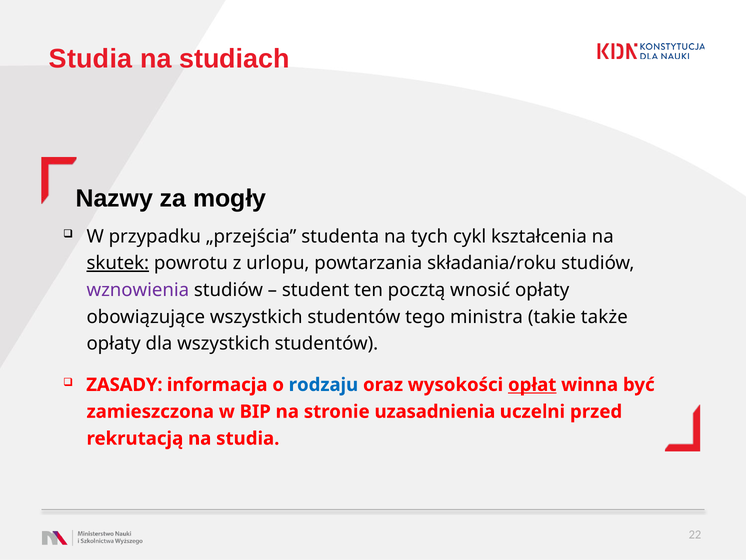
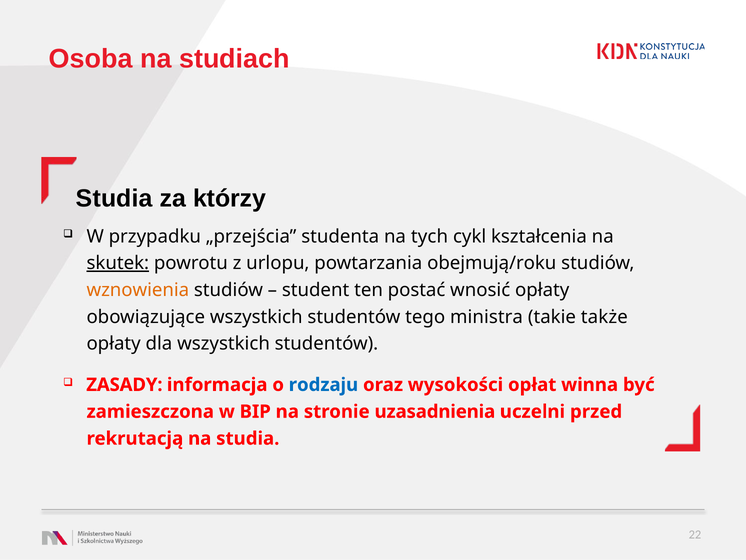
Studia at (91, 59): Studia -> Osoba
Nazwy at (114, 198): Nazwy -> Studia
mogły: mogły -> którzy
składania/roku: składania/roku -> obejmują/roku
wznowienia colour: purple -> orange
pocztą: pocztą -> postać
opłat underline: present -> none
